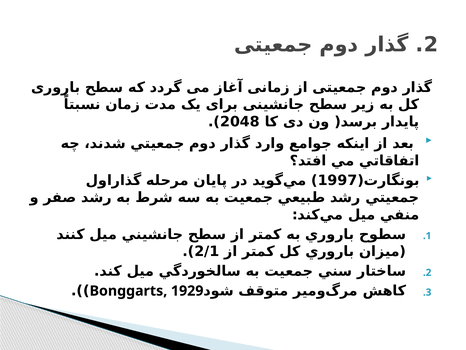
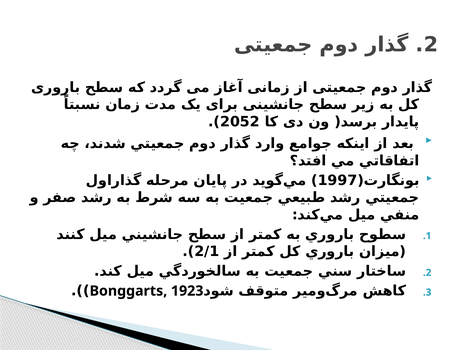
2048: 2048 -> 2052
1929: 1929 -> 1923
